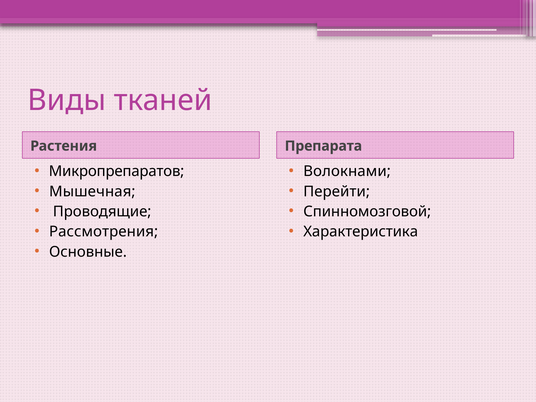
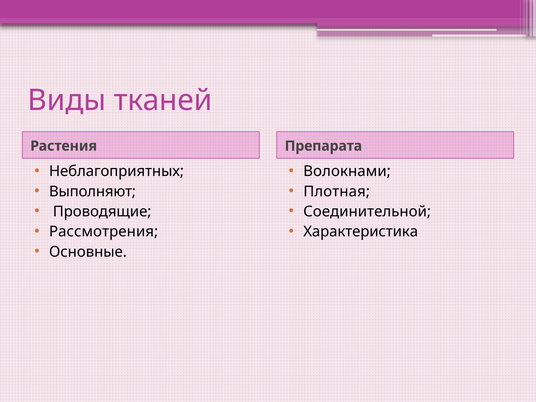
Микропрепаратов: Микропрепаратов -> Неблагоприятных
Мышечная: Мышечная -> Выполняют
Перейти: Перейти -> Плотная
Спинномозговой: Спинномозговой -> Соединительной
